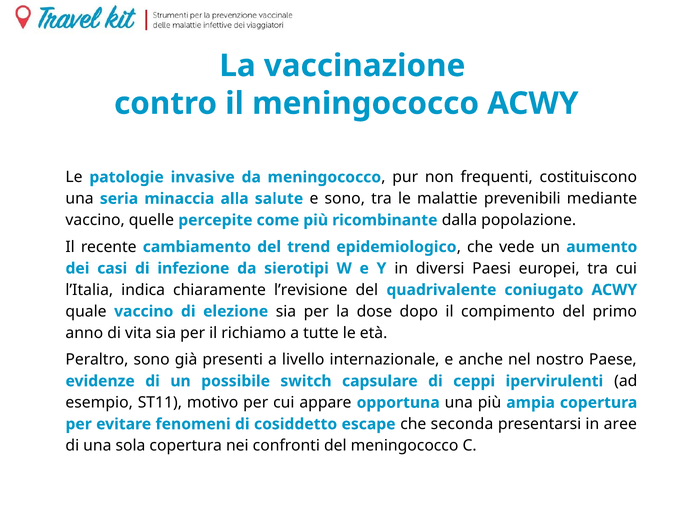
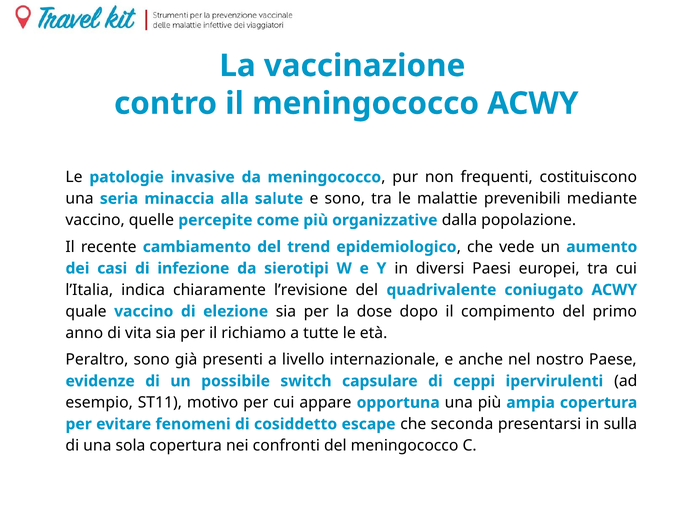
ricombinante: ricombinante -> organizzative
aree: aree -> sulla
